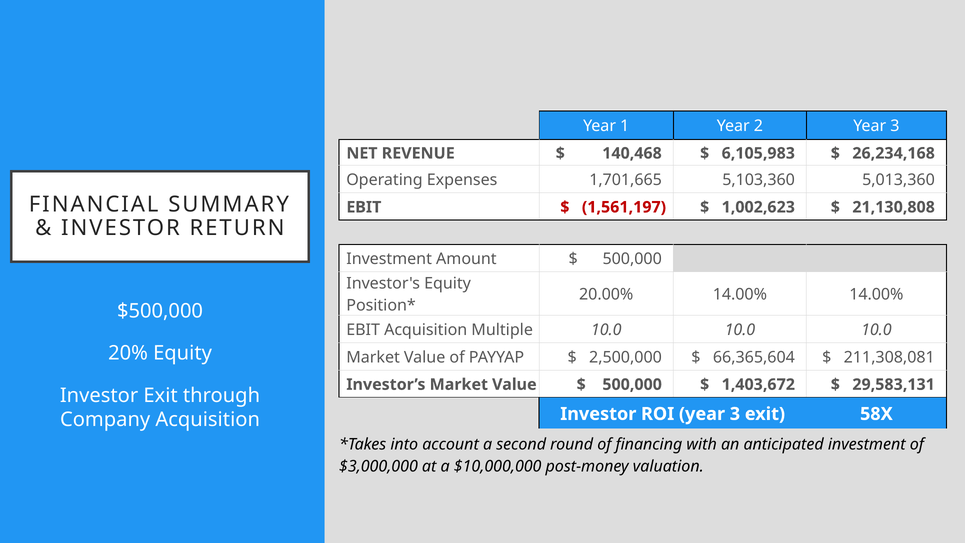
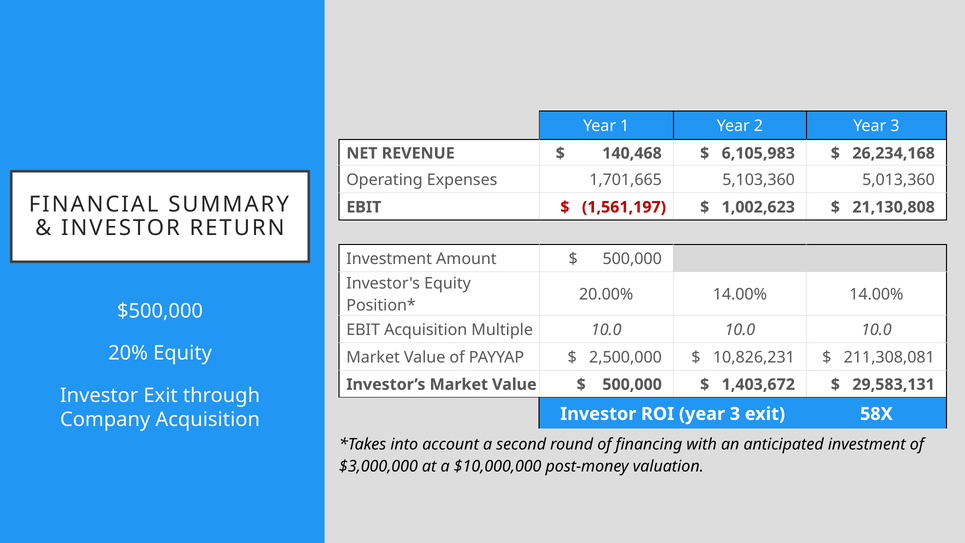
66,365,604: 66,365,604 -> 10,826,231
